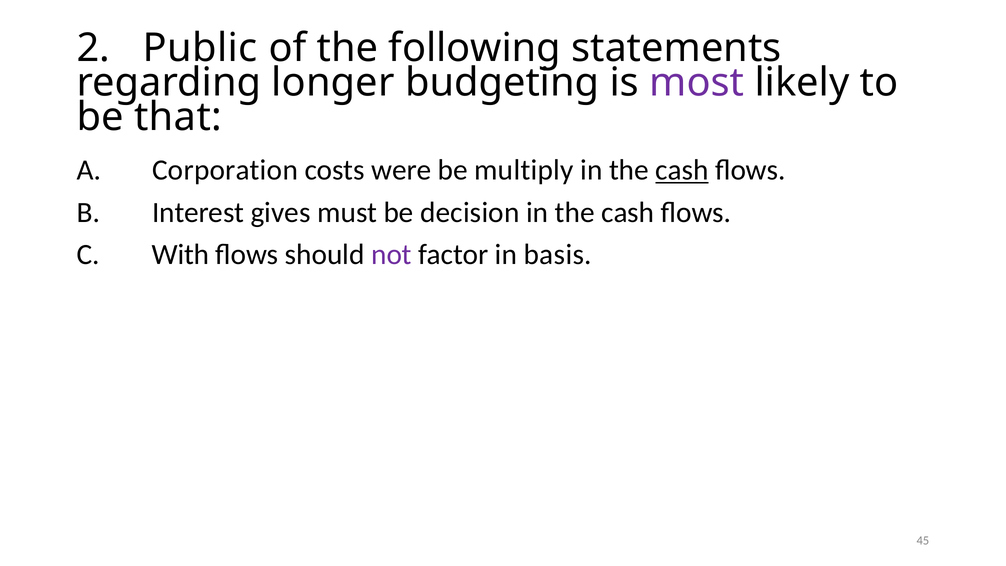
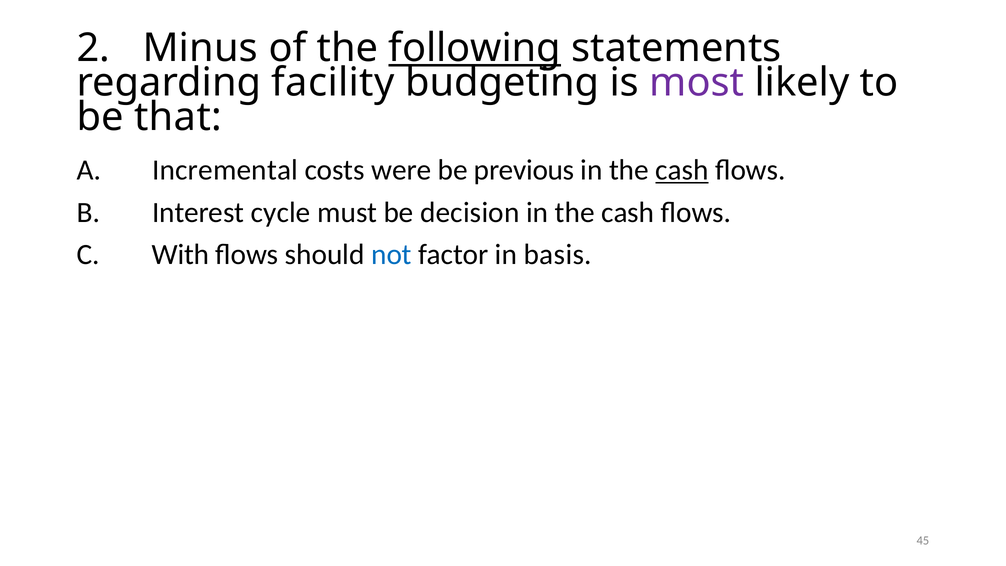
Public: Public -> Minus
following underline: none -> present
longer: longer -> facility
Corporation: Corporation -> Incremental
multiply: multiply -> previous
gives: gives -> cycle
not colour: purple -> blue
